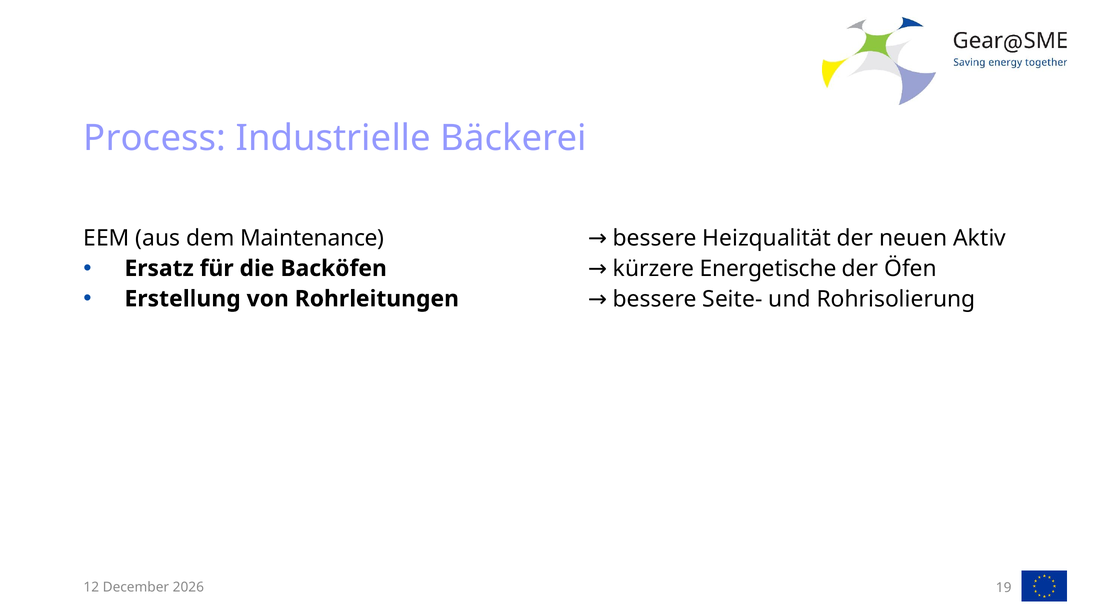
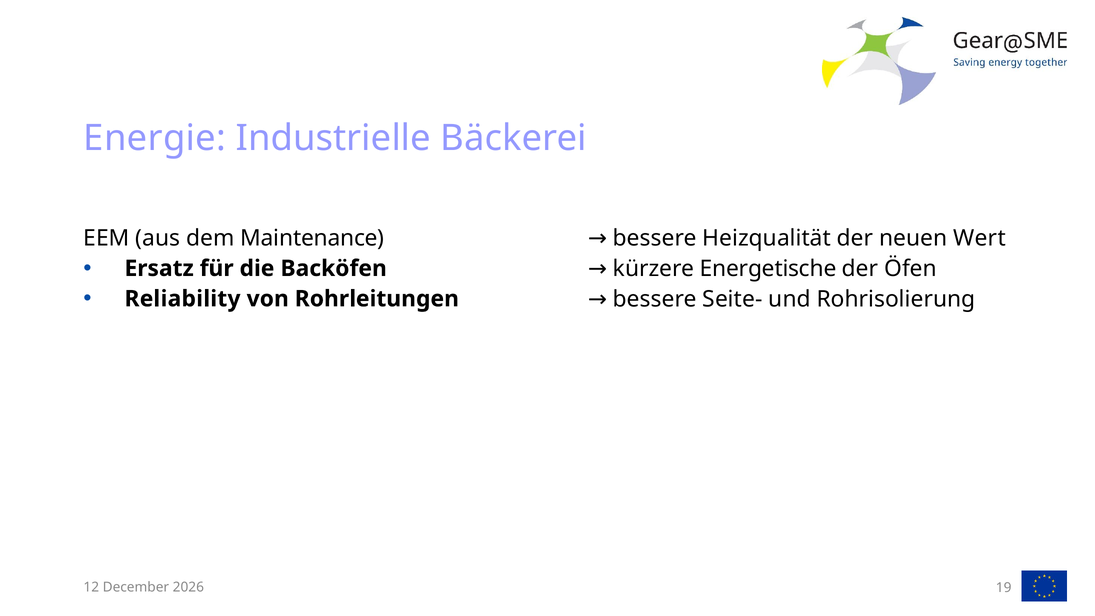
Process: Process -> Energie
Aktiv: Aktiv -> Wert
Erstellung: Erstellung -> Reliability
